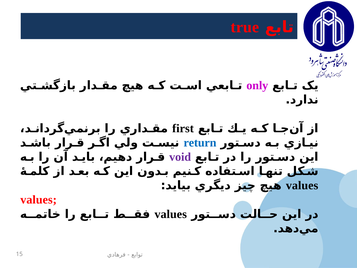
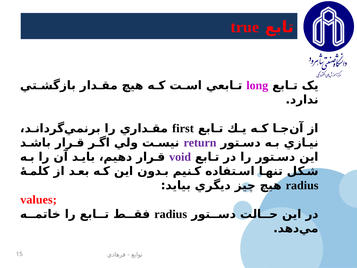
only: only -> long
return colour: blue -> purple
values at (302, 185): values -> radius
values at (171, 214): values -> radius
